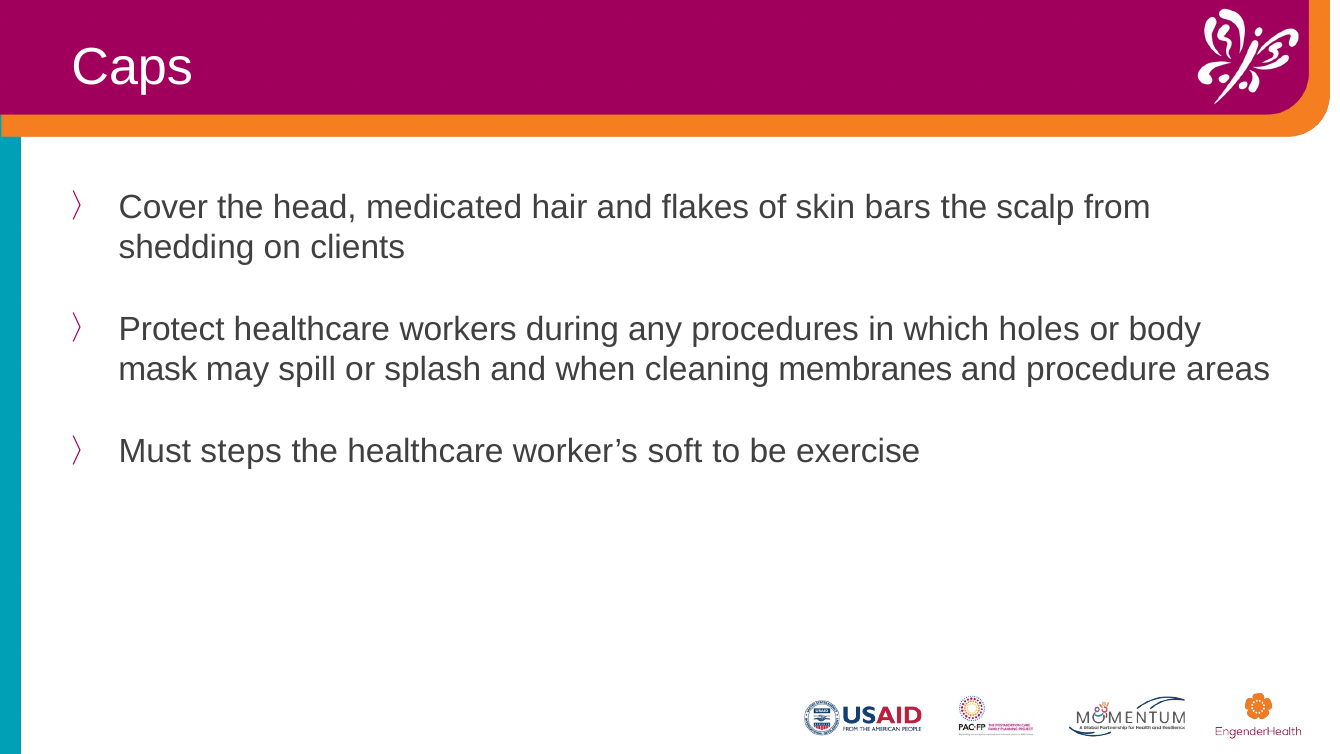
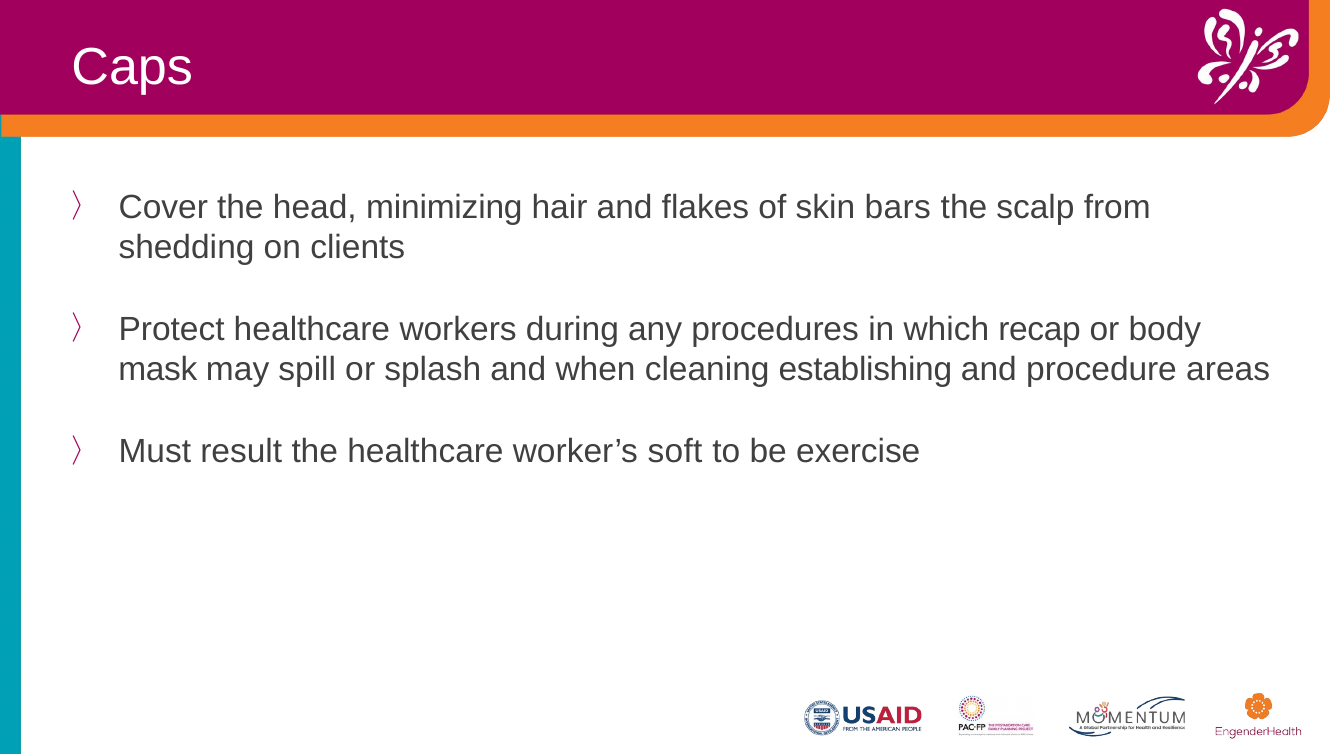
medicated: medicated -> minimizing
holes: holes -> recap
membranes: membranes -> establishing
steps: steps -> result
